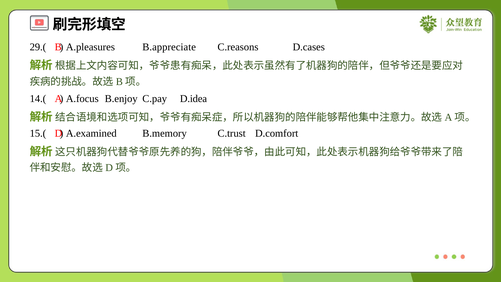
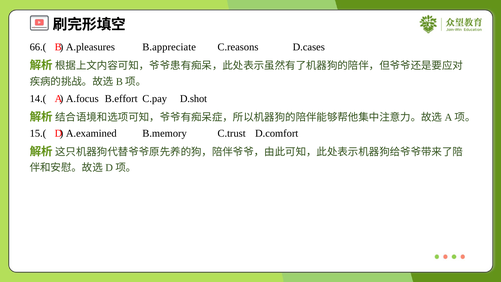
29.(: 29.( -> 66.(
B.enjoy: B.enjoy -> B.effort
D.idea: D.idea -> D.shot
